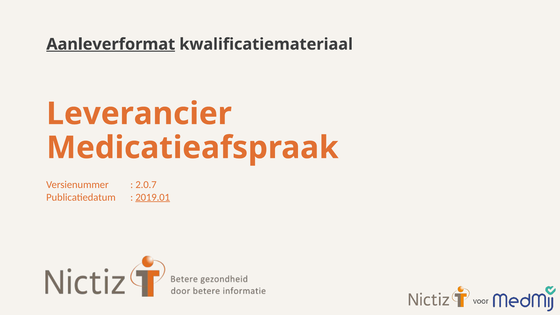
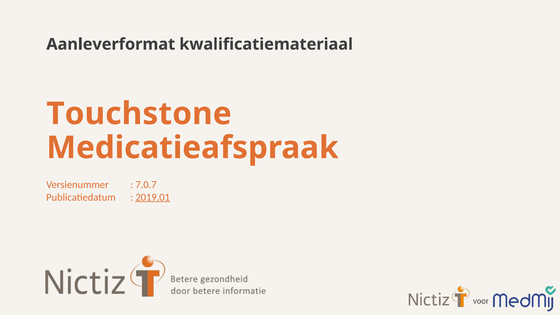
Aanleverformat underline: present -> none
Leverancier: Leverancier -> Touchstone
2.0.7: 2.0.7 -> 7.0.7
